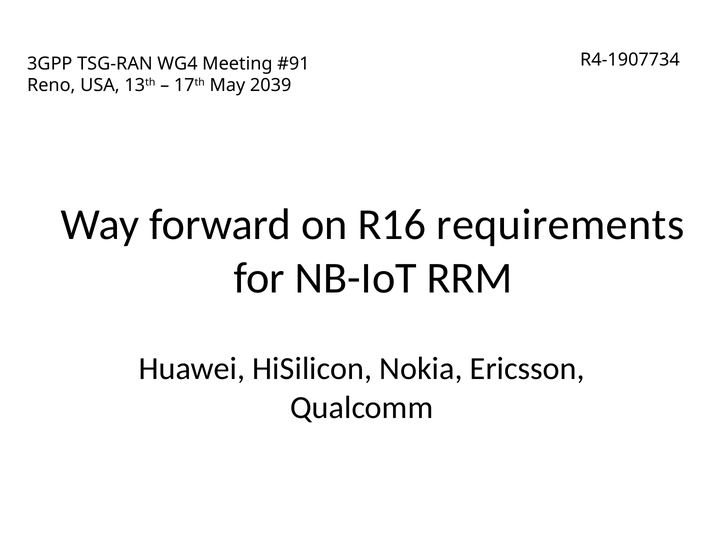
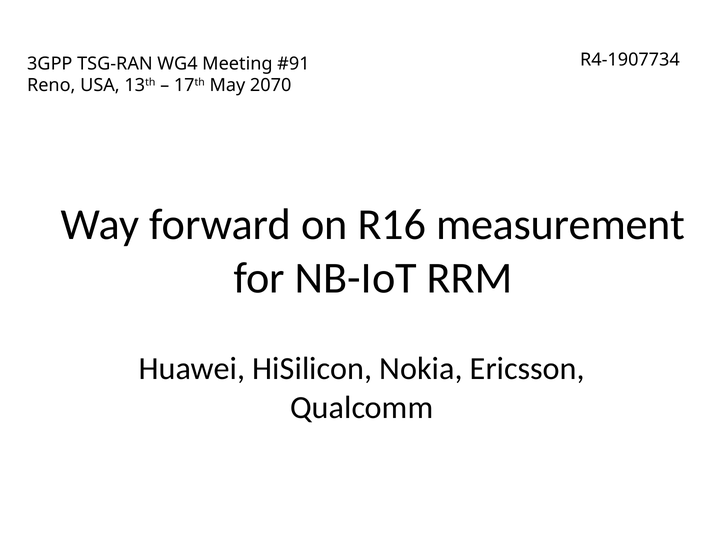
2039: 2039 -> 2070
requirements: requirements -> measurement
